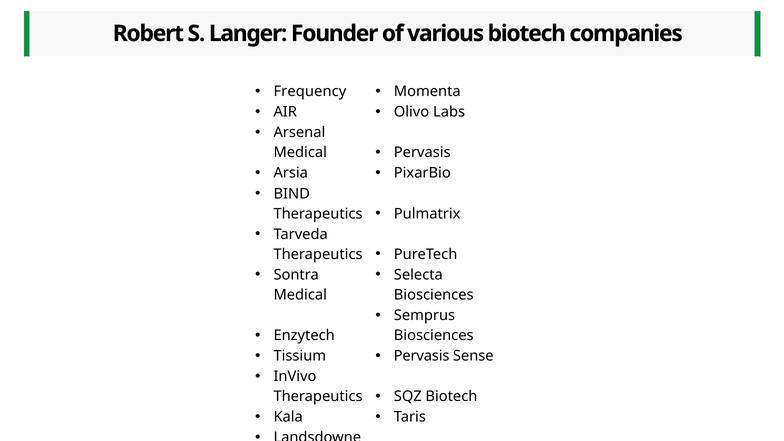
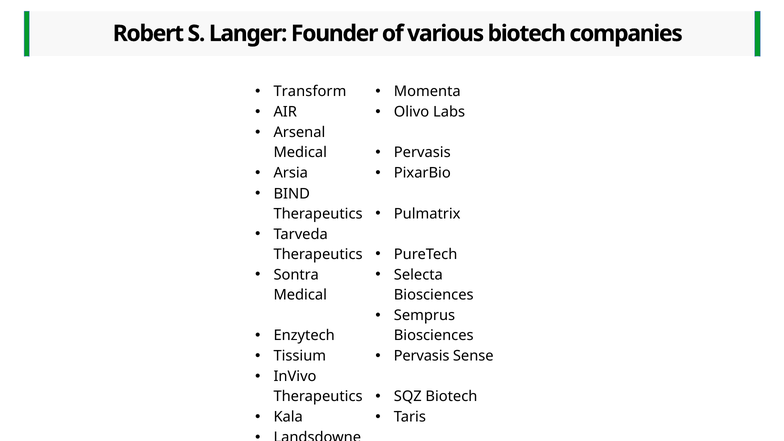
Frequency at (310, 92): Frequency -> Transform
